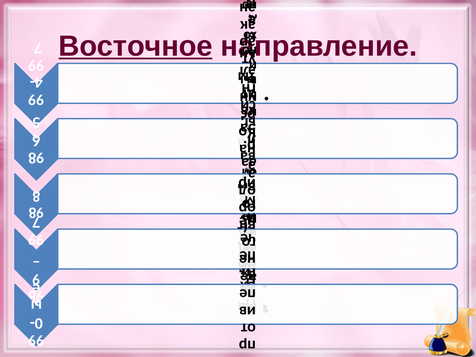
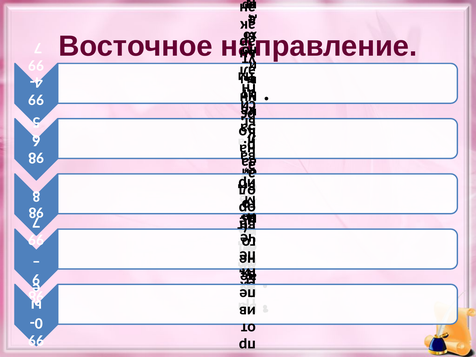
Восточное underline: present -> none
